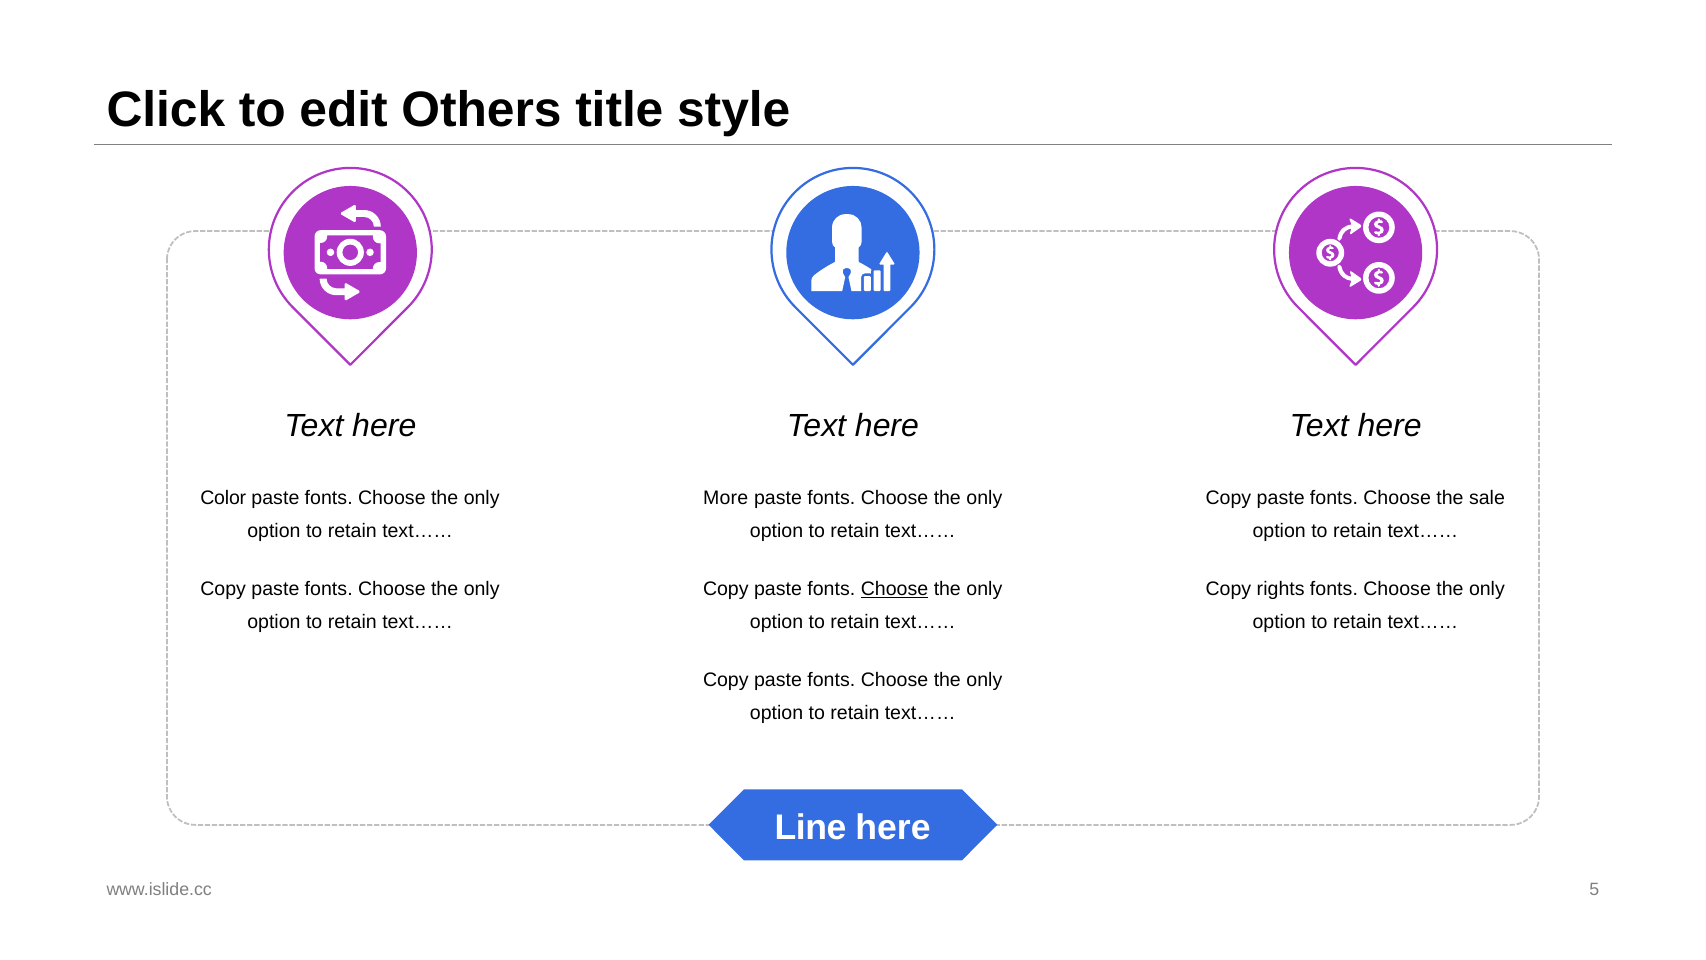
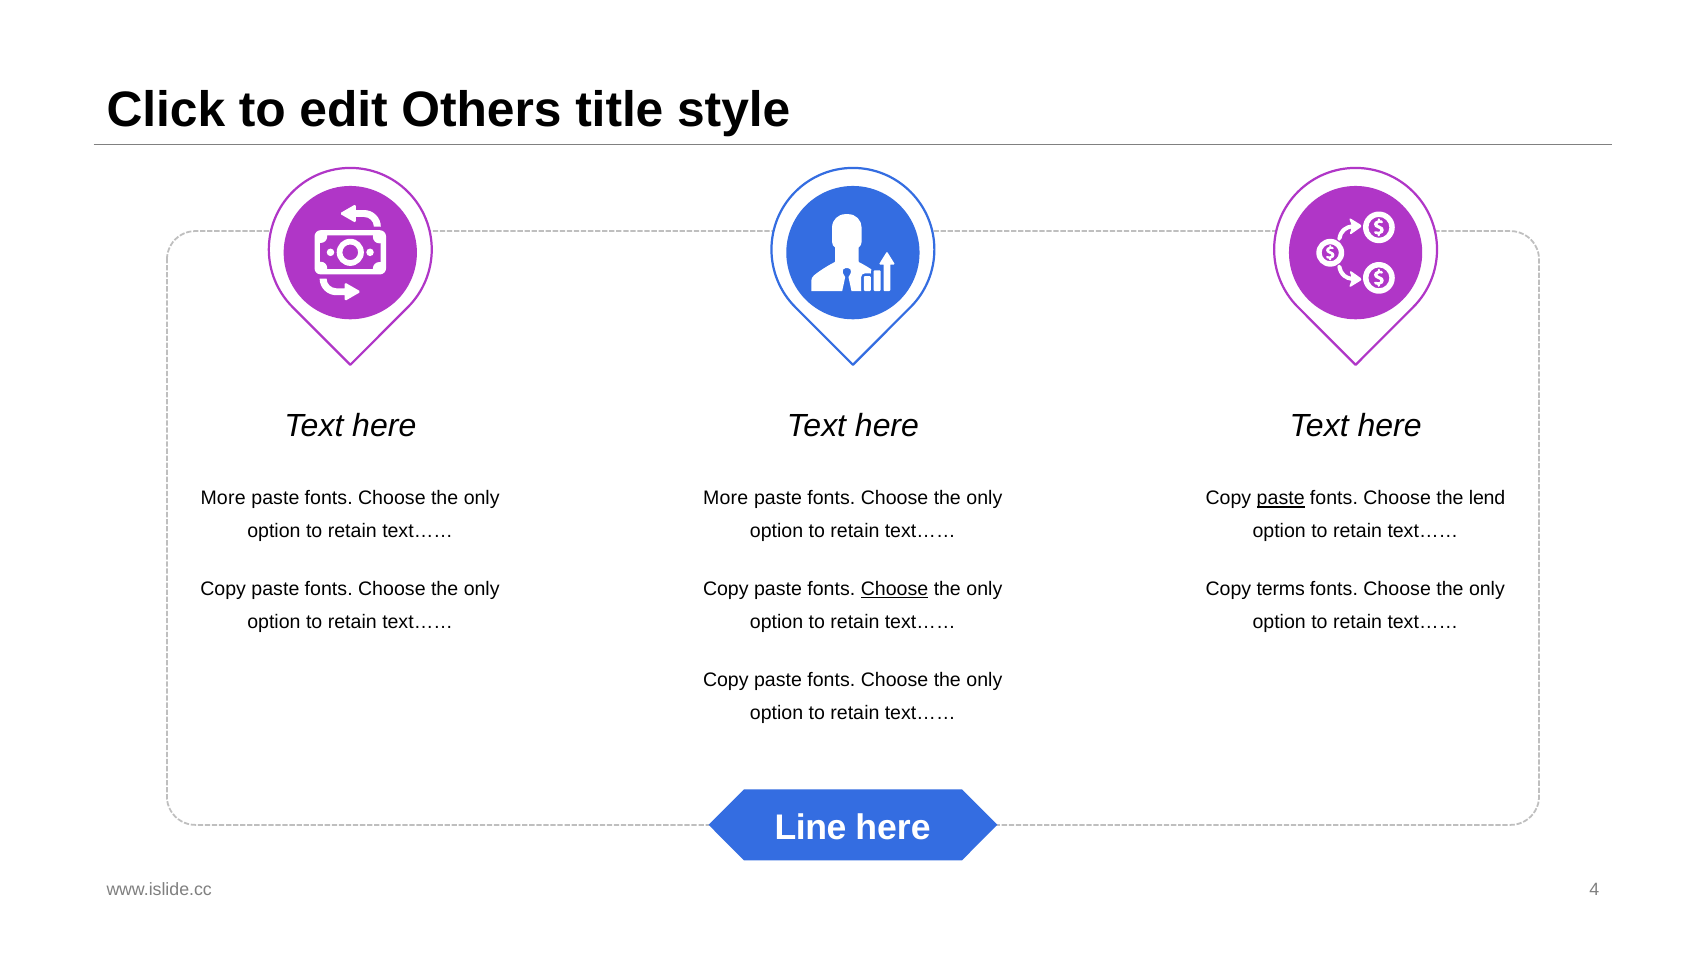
Color at (223, 498): Color -> More
paste at (1281, 498) underline: none -> present
sale: sale -> lend
rights: rights -> terms
5: 5 -> 4
